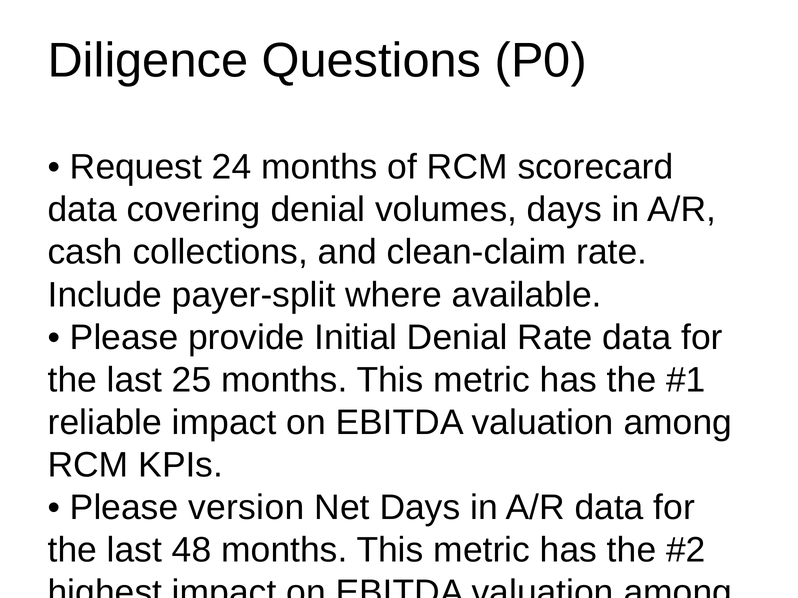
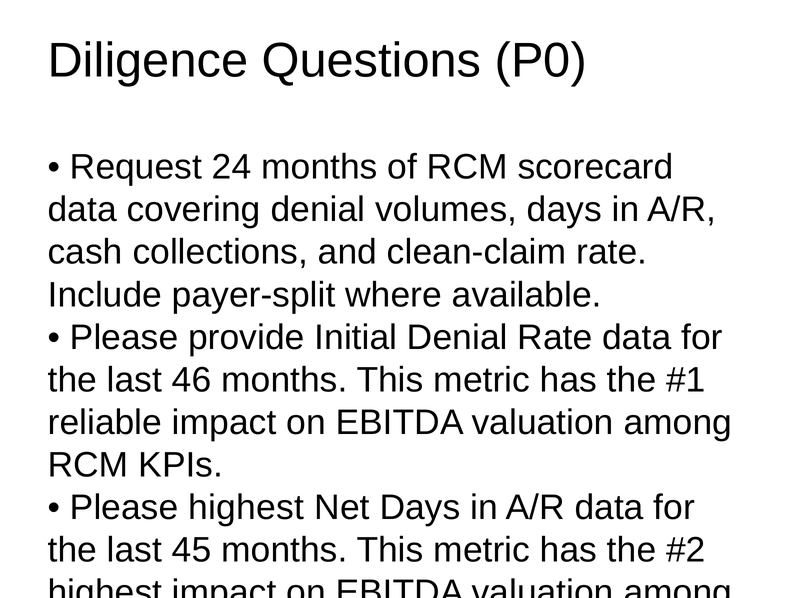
25: 25 -> 46
Please version: version -> highest
48: 48 -> 45
